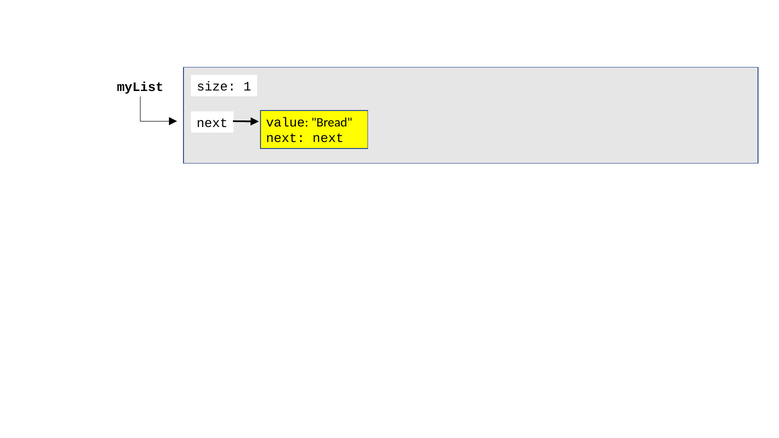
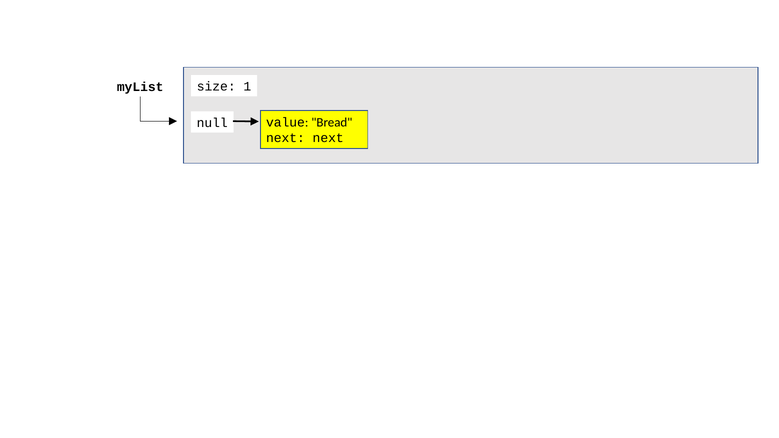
next at (212, 123): next -> null
